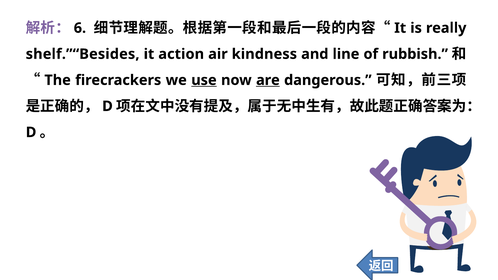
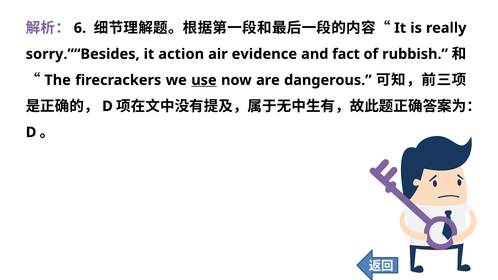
shelf.”“Besides: shelf.”“Besides -> sorry.”“Besides
kindness: kindness -> evidence
line: line -> fact
are underline: present -> none
